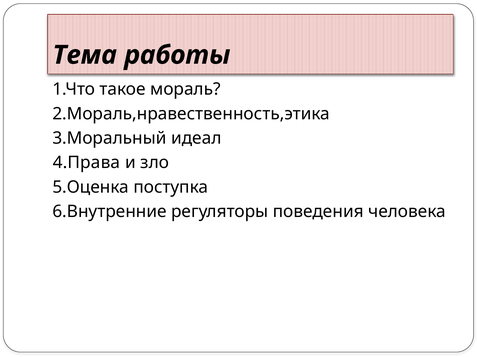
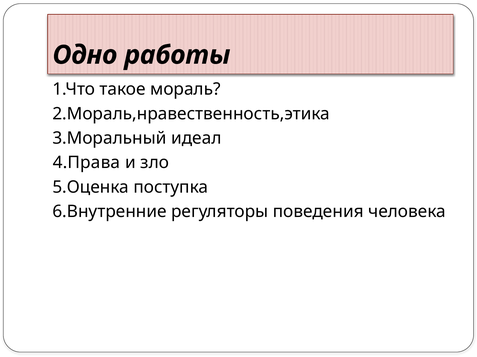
Тема: Тема -> Одно
